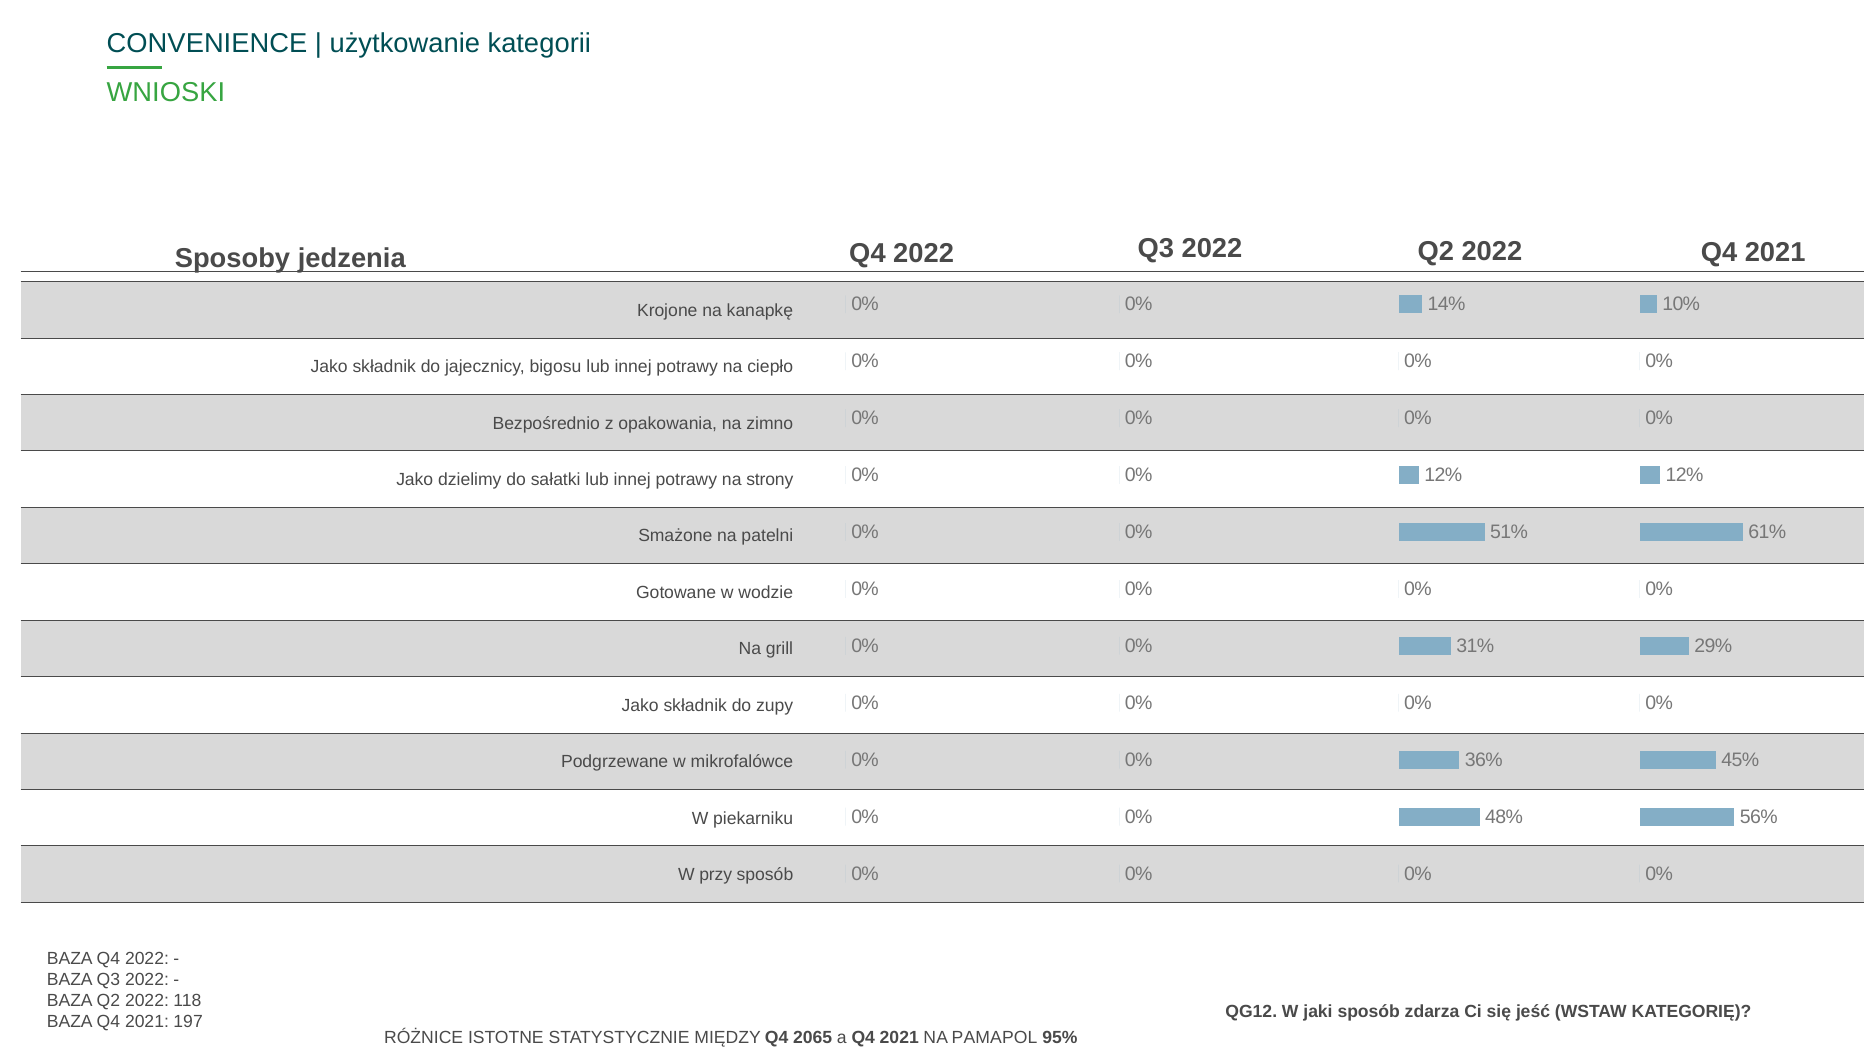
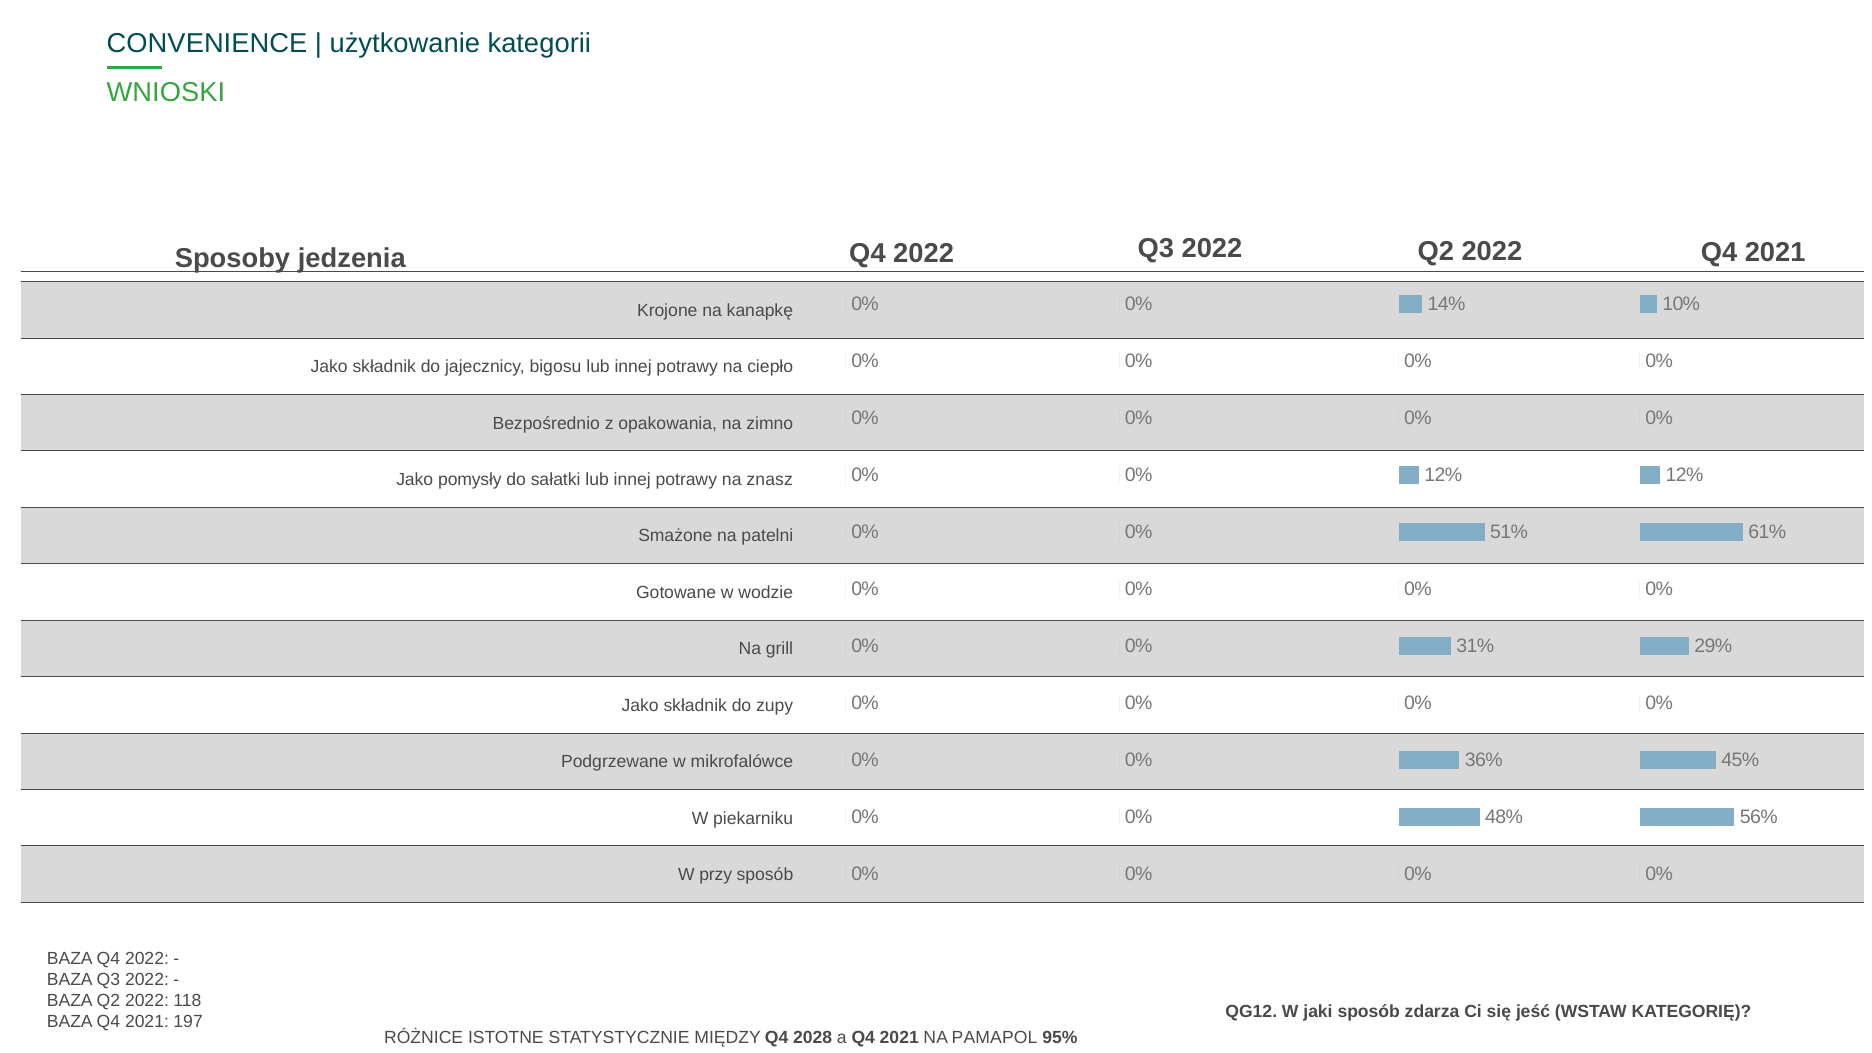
dzielimy: dzielimy -> pomysły
strony: strony -> znasz
2065: 2065 -> 2028
